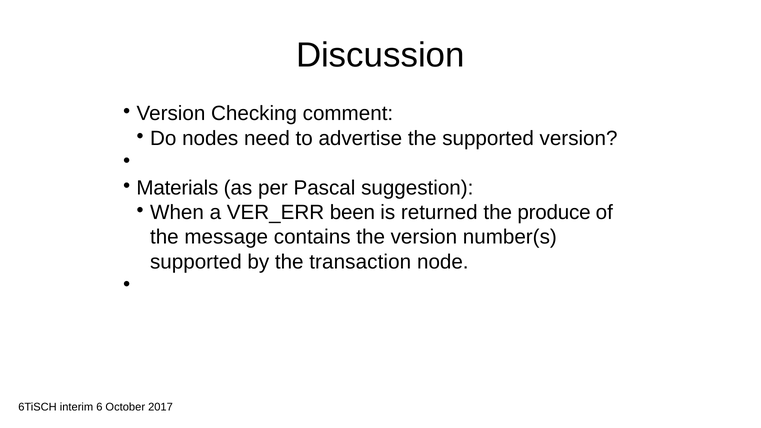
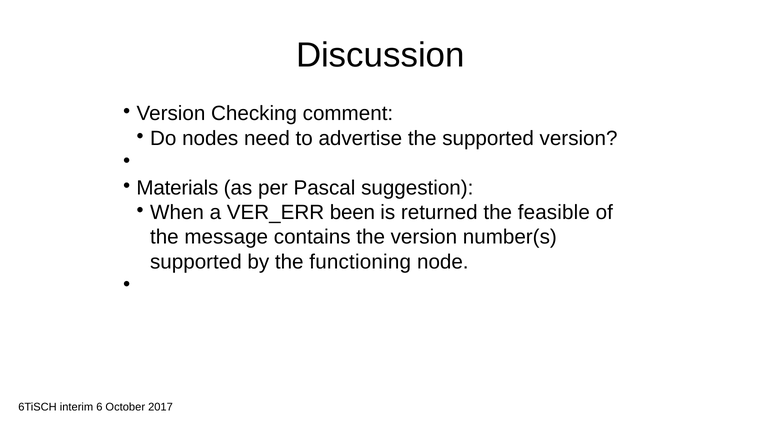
produce: produce -> feasible
transaction: transaction -> functioning
